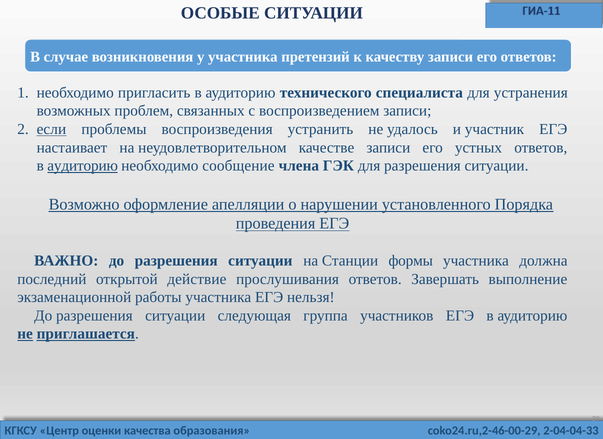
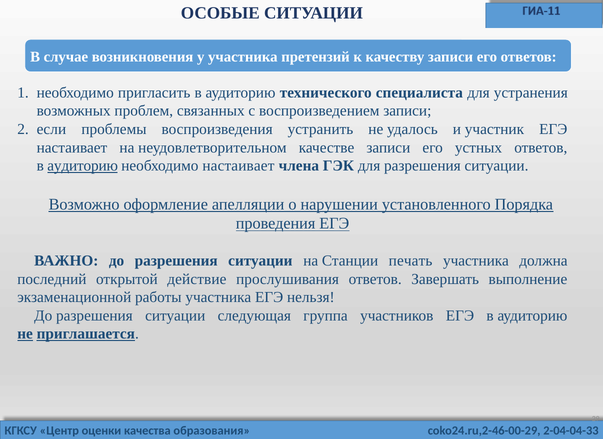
если underline: present -> none
необходимо сообщение: сообщение -> настаивает
формы: формы -> печать
